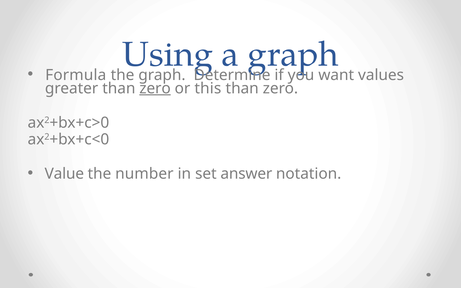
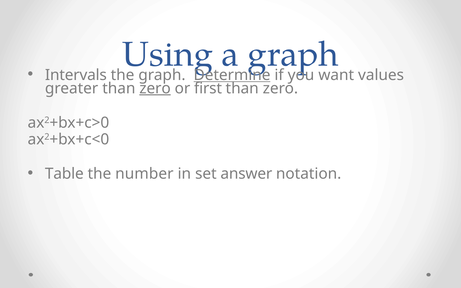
Formula: Formula -> Intervals
Determine underline: none -> present
this: this -> first
Value: Value -> Table
